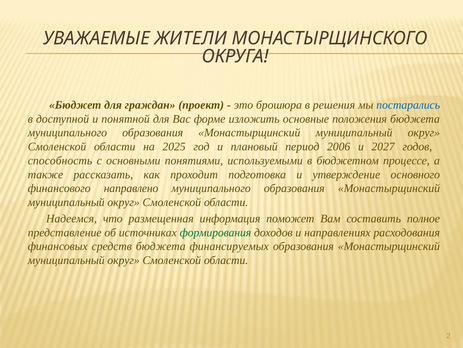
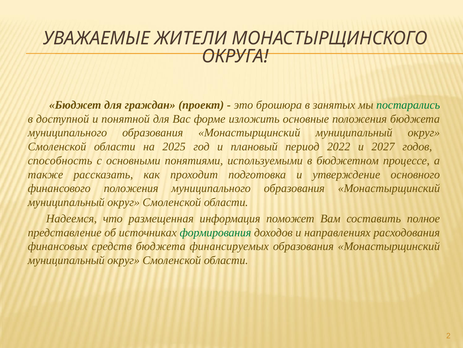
решения: решения -> занятых
постарались colour: blue -> green
2006: 2006 -> 2022
финансового направлено: направлено -> положения
